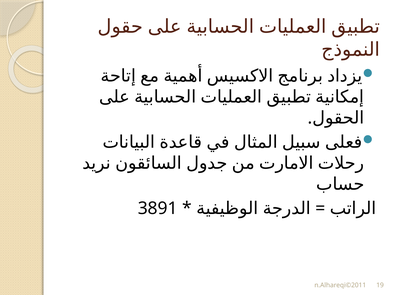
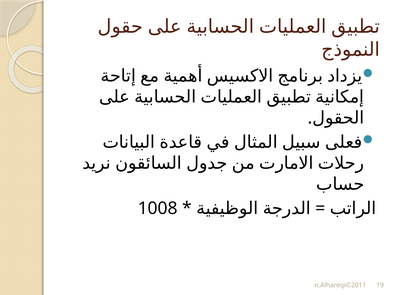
3891: 3891 -> 1008
